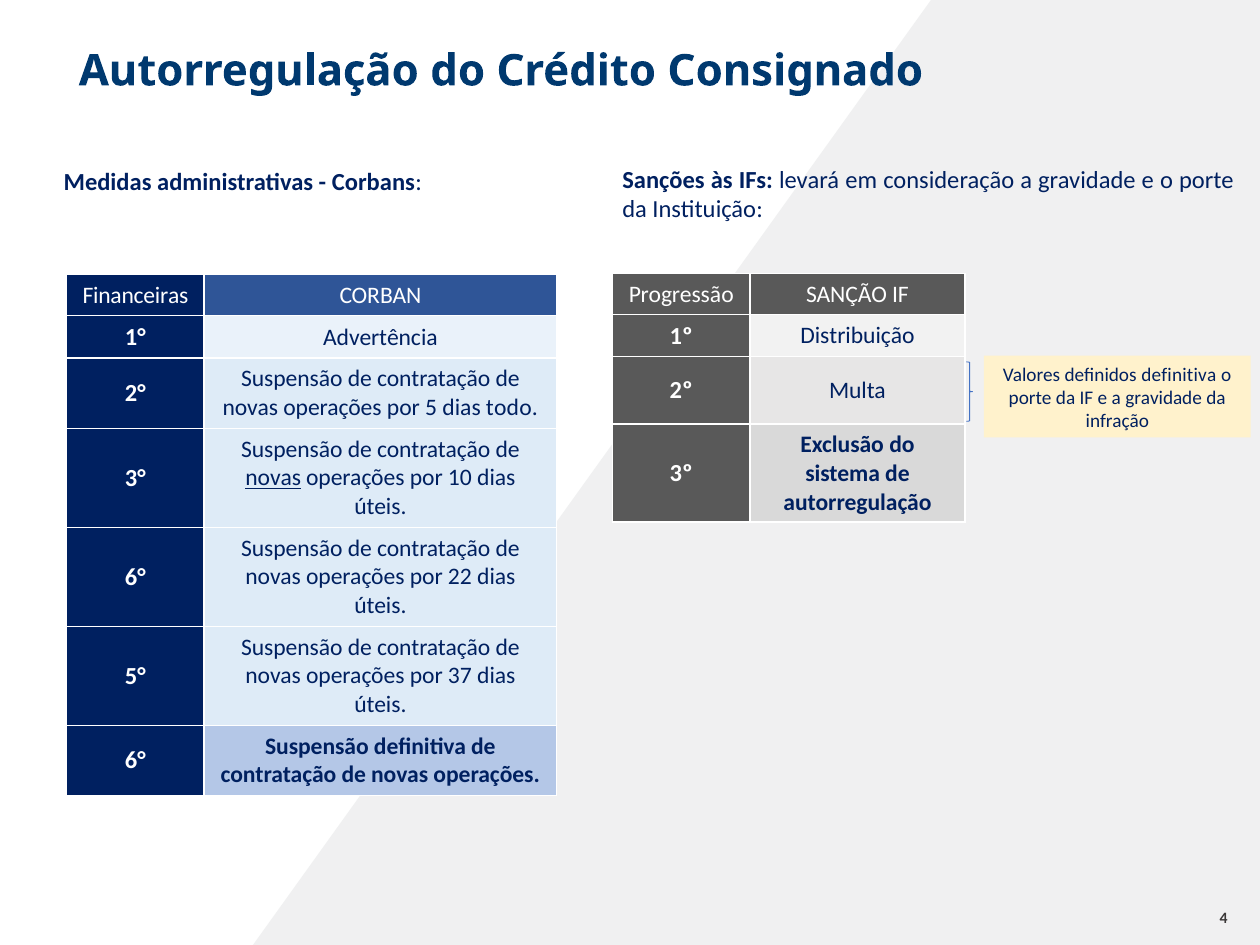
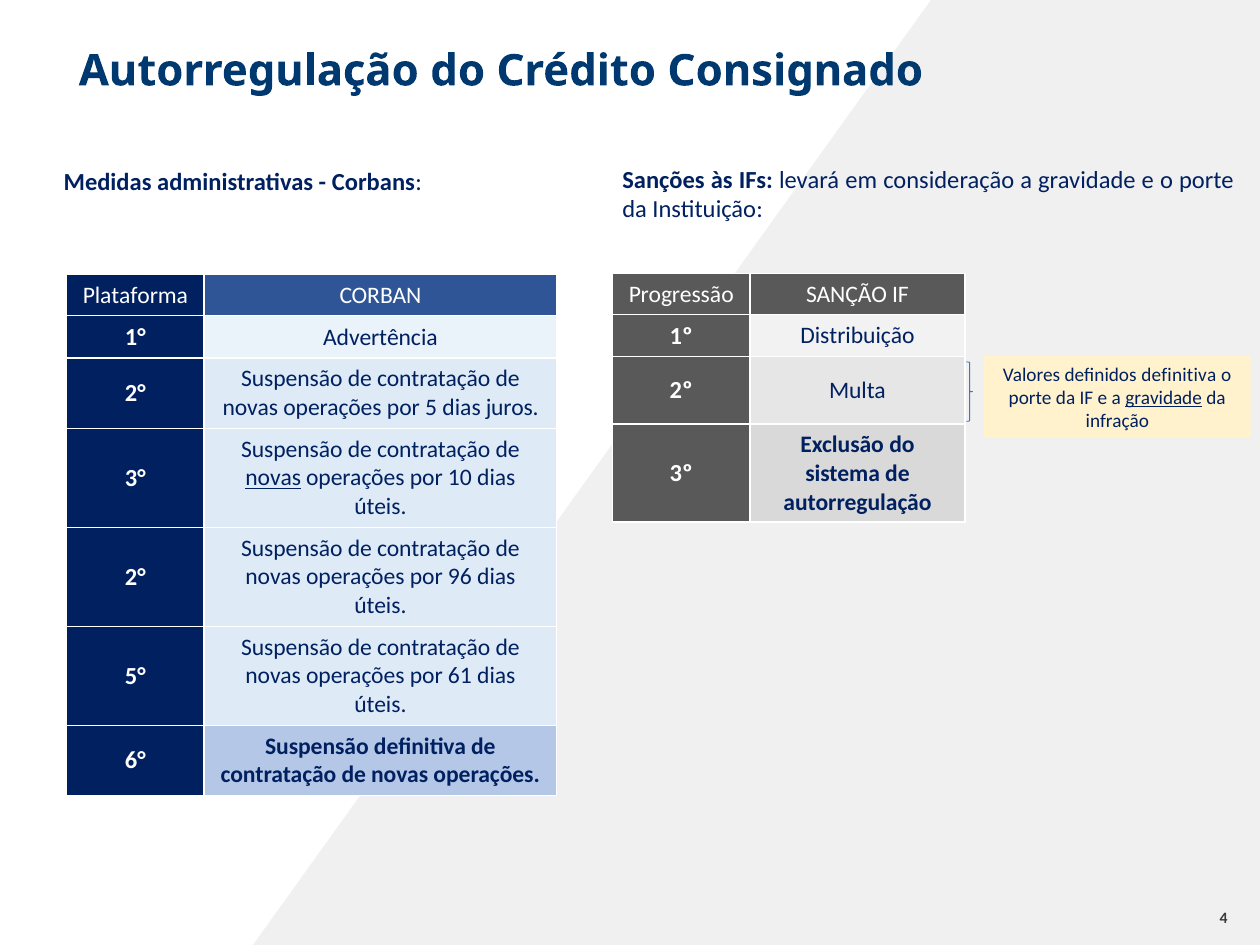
Financeiras: Financeiras -> Plataforma
gravidade at (1164, 398) underline: none -> present
todo: todo -> juros
6° at (135, 577): 6° -> 2°
22: 22 -> 96
37: 37 -> 61
